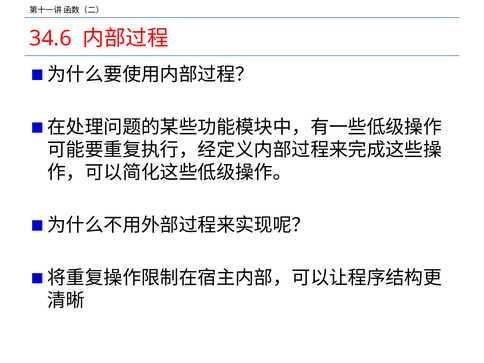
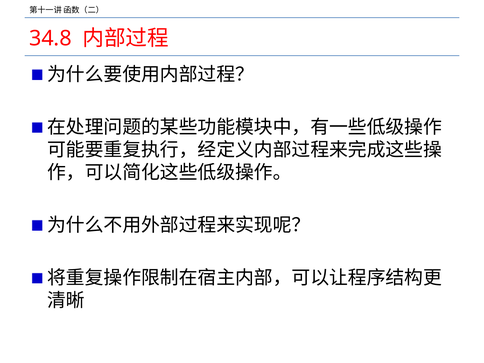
34.6: 34.6 -> 34.8
